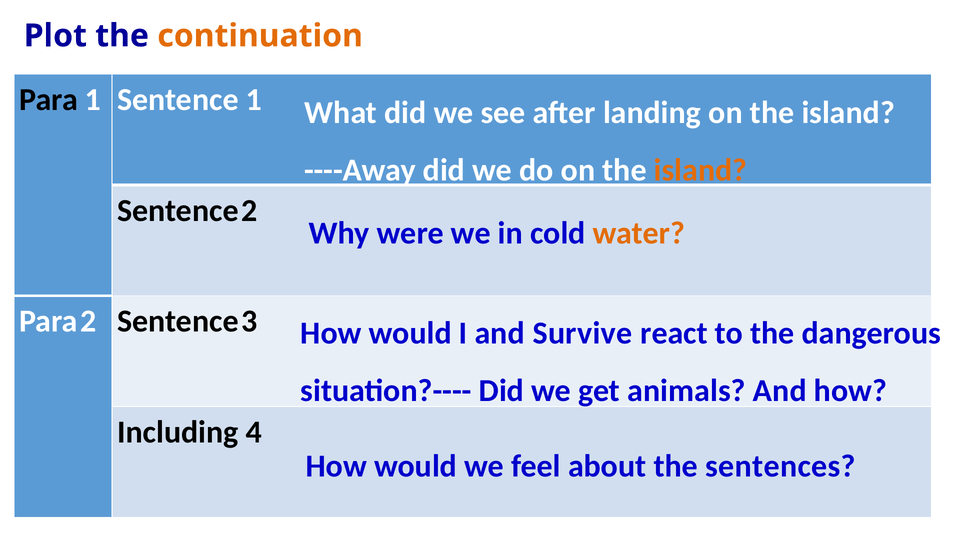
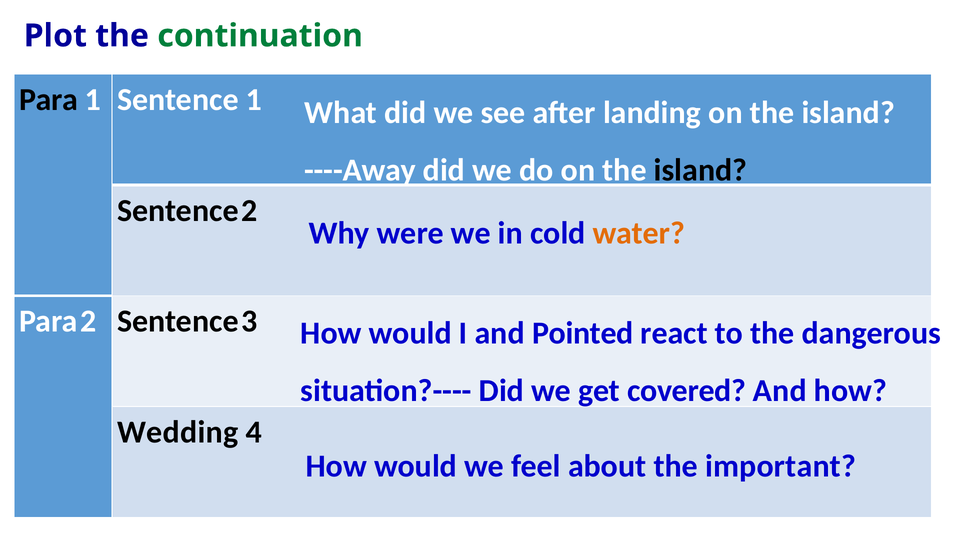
continuation colour: orange -> green
island at (701, 171) colour: orange -> black
Survive: Survive -> Pointed
animals: animals -> covered
Including: Including -> Wedding
sentences: sentences -> important
